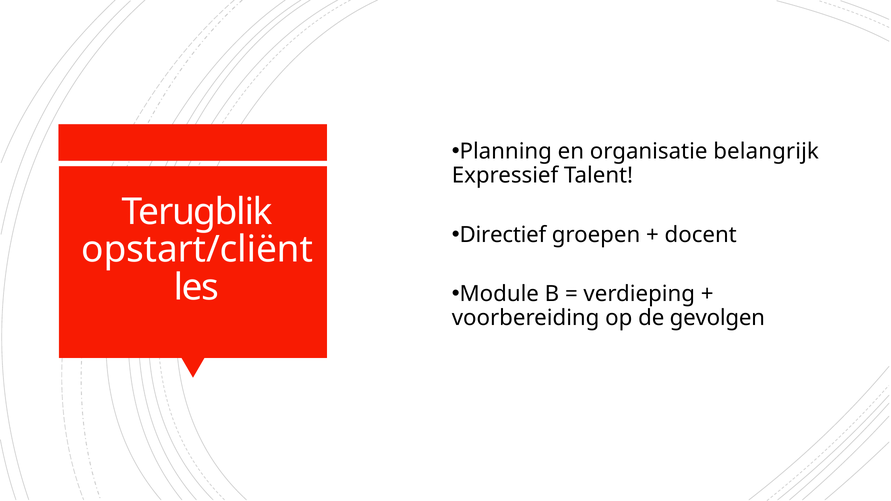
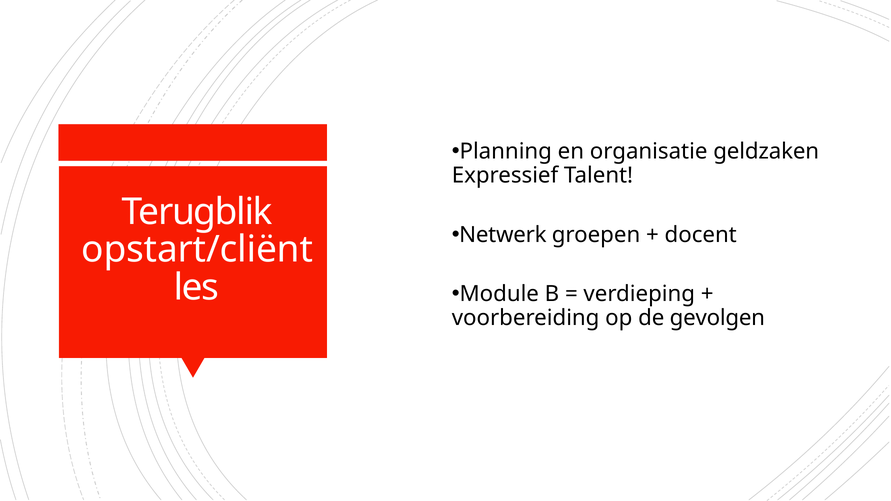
belangrijk: belangrijk -> geldzaken
Directief: Directief -> Netwerk
